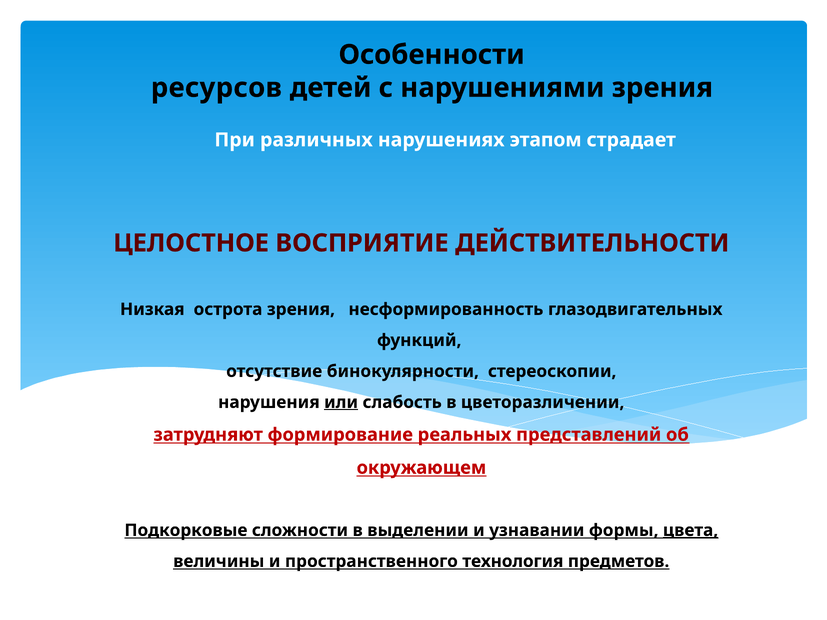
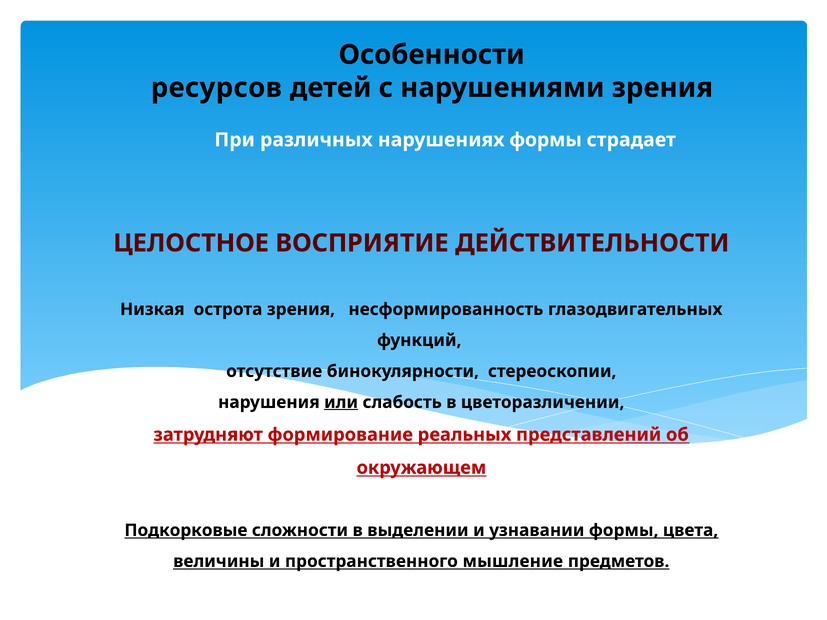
нарушениях этапом: этапом -> формы
цвета underline: present -> none
технология: технология -> мышление
